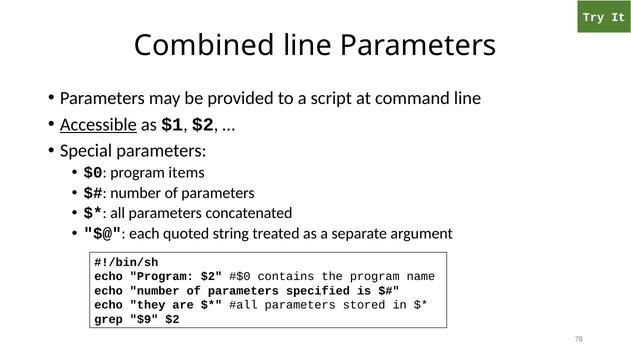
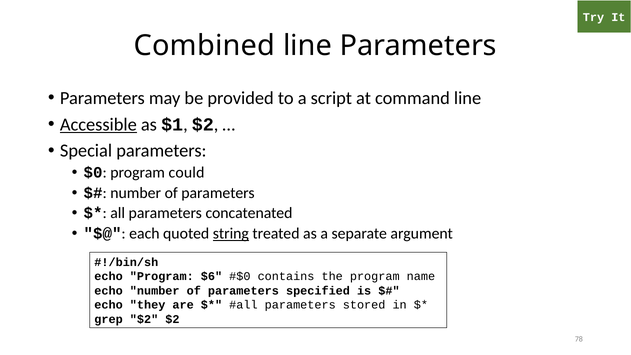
items: items -> could
string underline: none -> present
Program $2: $2 -> $6
grep $9: $9 -> $2
